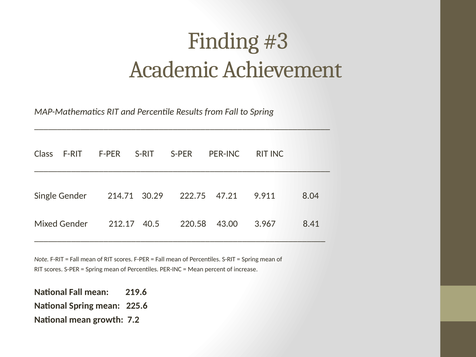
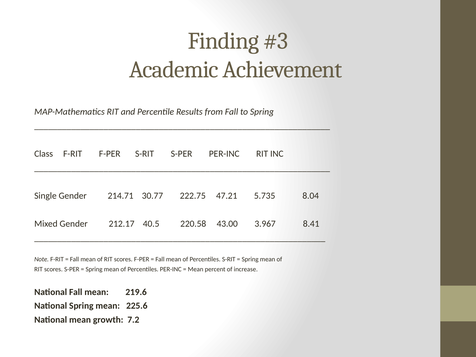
30.29: 30.29 -> 30.77
9.911: 9.911 -> 5.735
